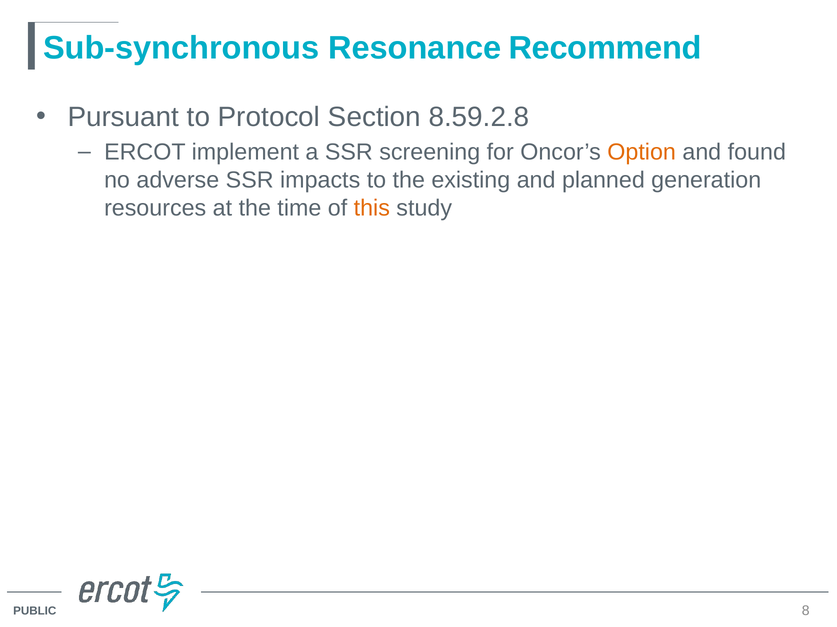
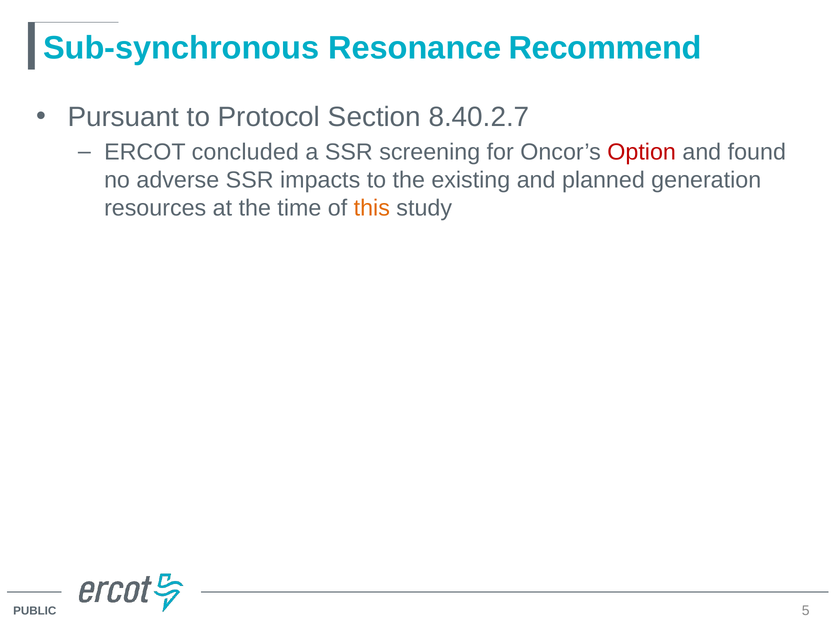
8.59.2.8: 8.59.2.8 -> 8.40.2.7
implement: implement -> concluded
Option colour: orange -> red
8: 8 -> 5
